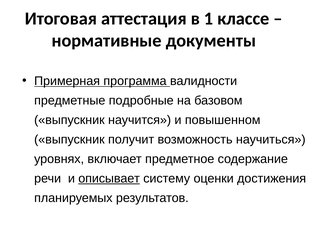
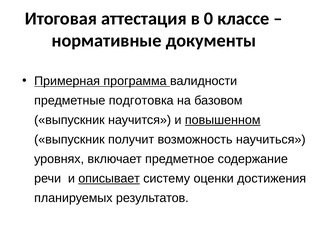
1: 1 -> 0
подробные: подробные -> подготовка
повышенном underline: none -> present
